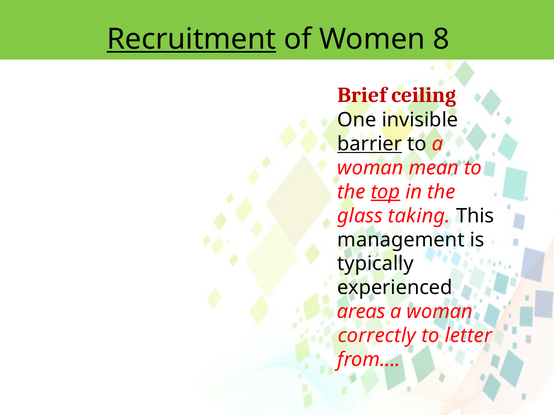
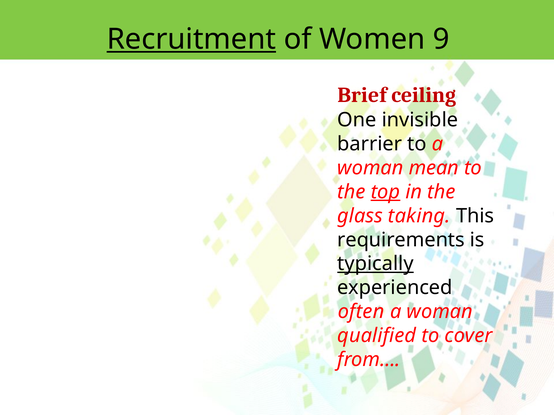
8: 8 -> 9
barrier underline: present -> none
management: management -> requirements
typically underline: none -> present
areas: areas -> often
correctly: correctly -> qualified
letter: letter -> cover
